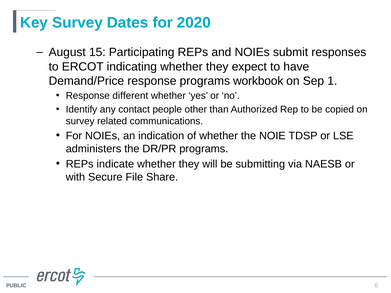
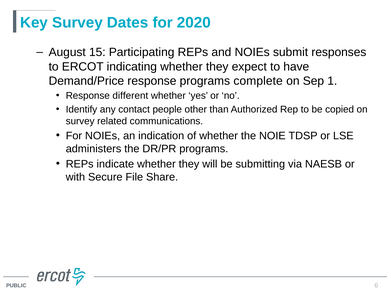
workbook: workbook -> complete
